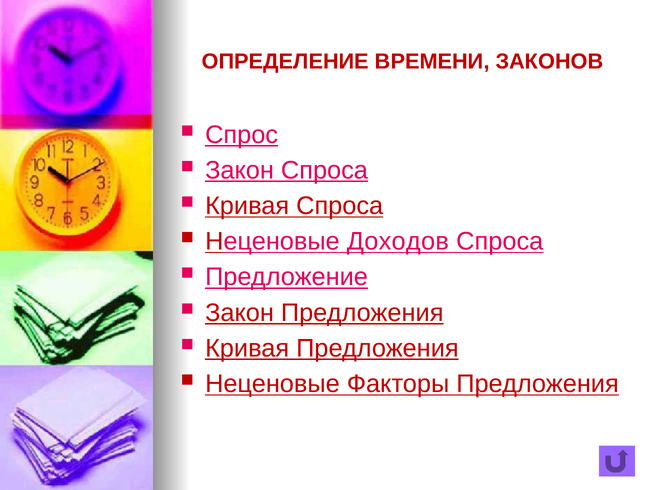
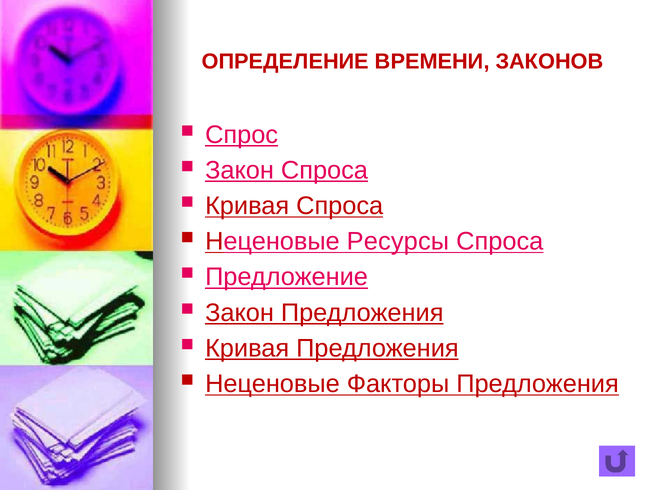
Доходов: Доходов -> Ресурсы
